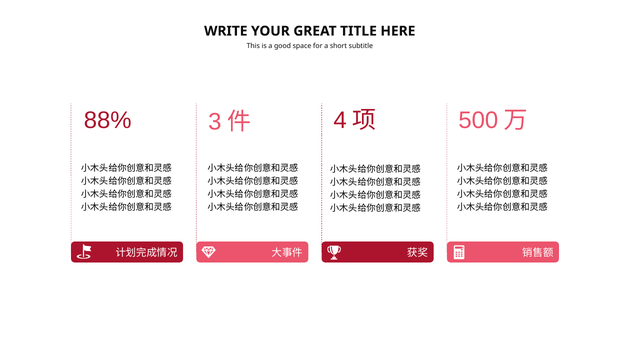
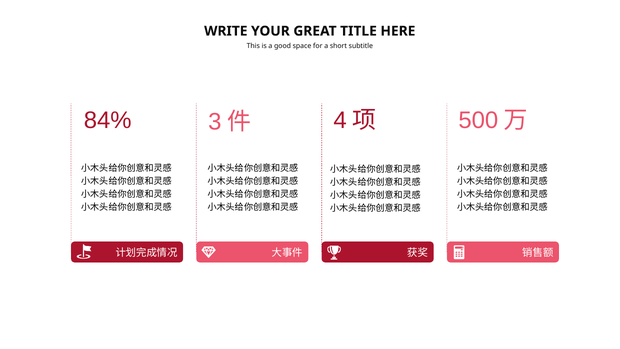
88%: 88% -> 84%
